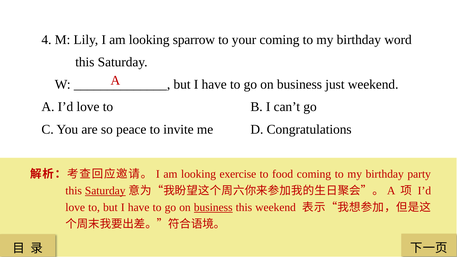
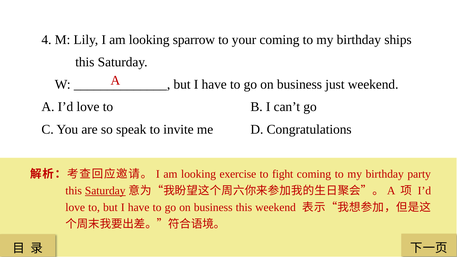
word: word -> ships
peace: peace -> speak
food: food -> fight
business at (213, 207) underline: present -> none
